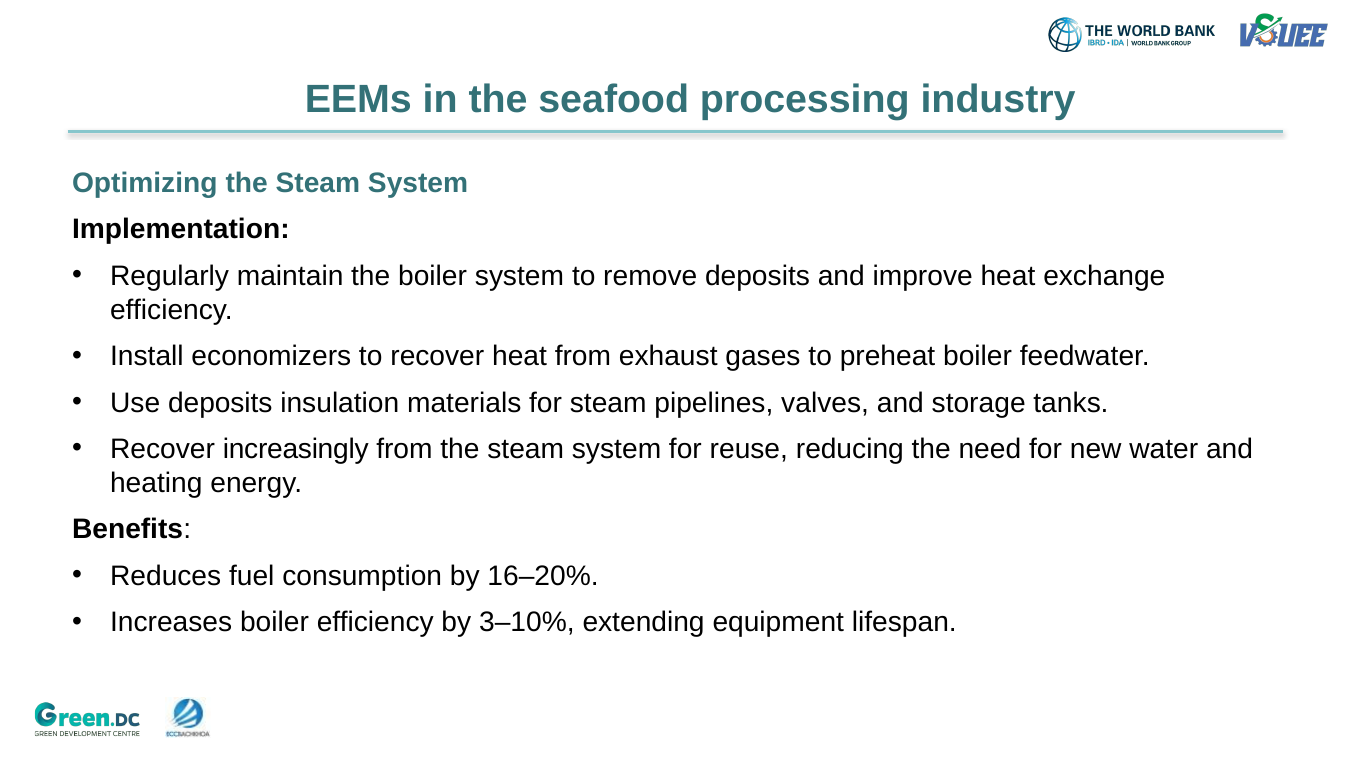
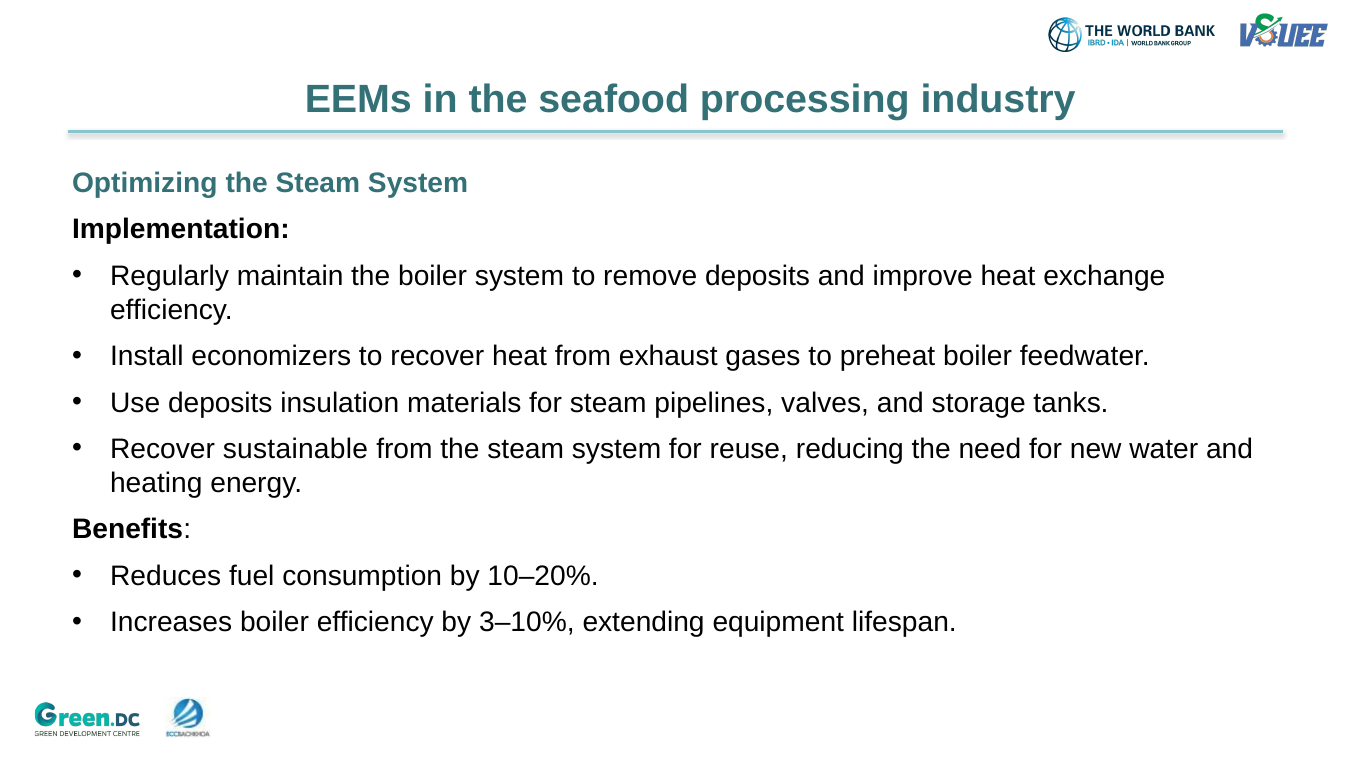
increasingly: increasingly -> sustainable
16–20%: 16–20% -> 10–20%
